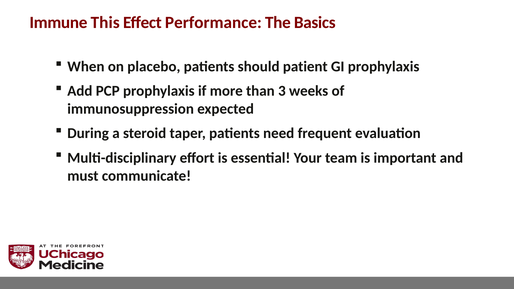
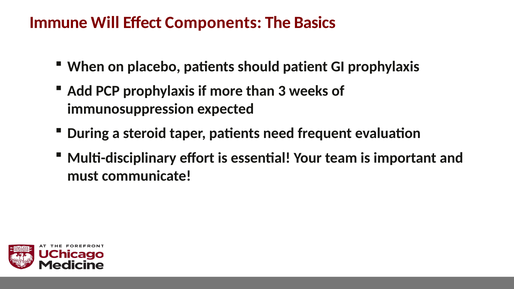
This: This -> Will
Performance: Performance -> Components
